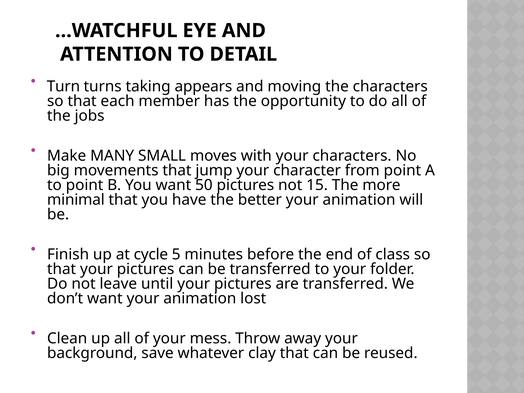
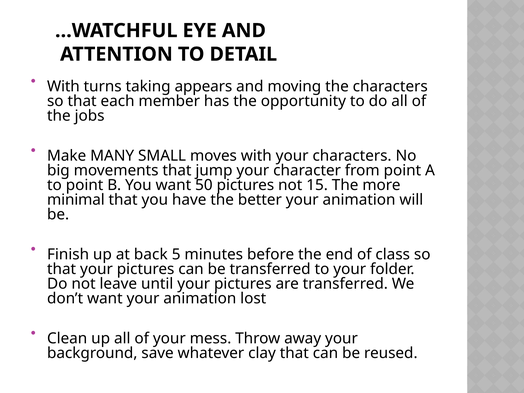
Turn at (63, 86): Turn -> With
cycle: cycle -> back
